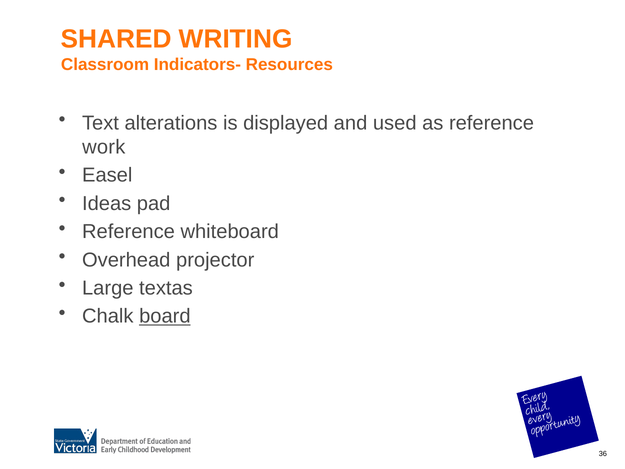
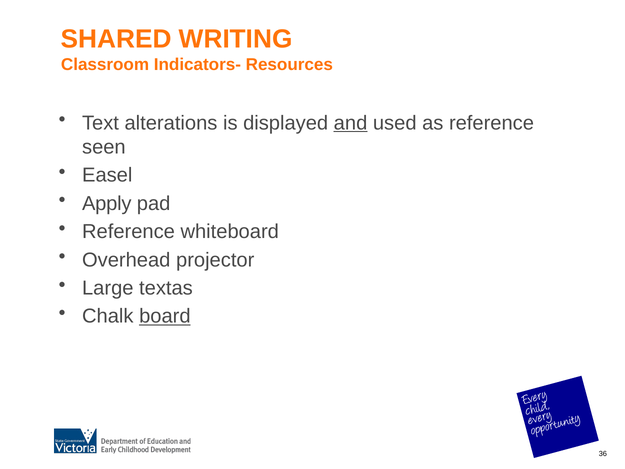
and underline: none -> present
work: work -> seen
Ideas: Ideas -> Apply
